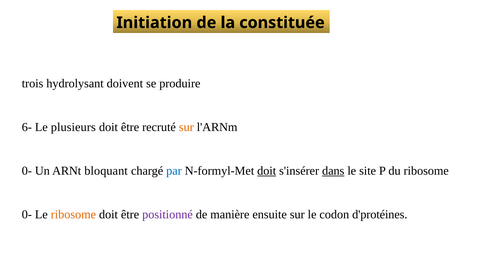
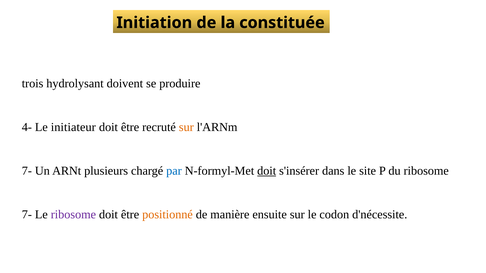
6-: 6- -> 4-
plusieurs: plusieurs -> initiateur
0- at (27, 171): 0- -> 7-
bloquant: bloquant -> plusieurs
dans underline: present -> none
0- at (27, 215): 0- -> 7-
ribosome at (73, 215) colour: orange -> purple
positionné colour: purple -> orange
d'protéines: d'protéines -> d'nécessite
